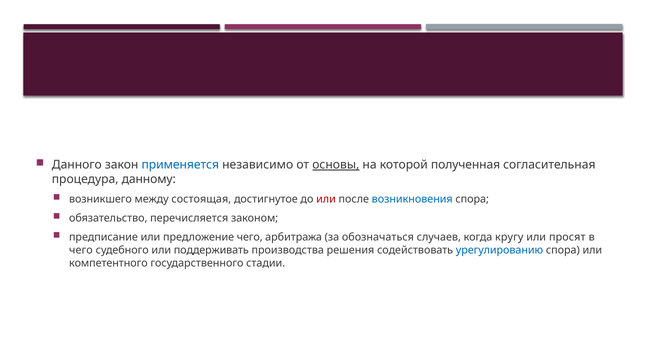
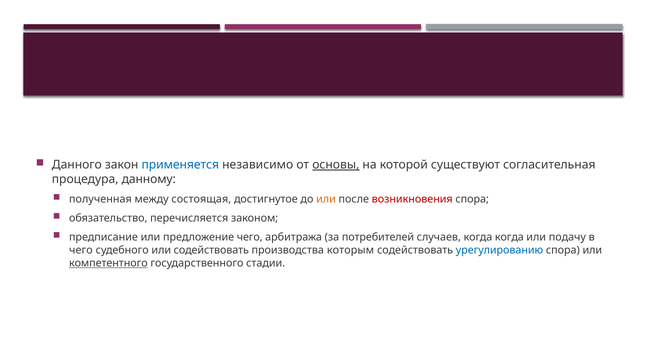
полученная: полученная -> существуют
возникшего: возникшего -> полученная
или at (326, 199) colour: red -> orange
возникновения colour: blue -> red
обозначаться: обозначаться -> потребителей
когда кругу: кругу -> когда
просят: просят -> подачу
или поддерживать: поддерживать -> содействовать
решения: решения -> которым
компетентного underline: none -> present
